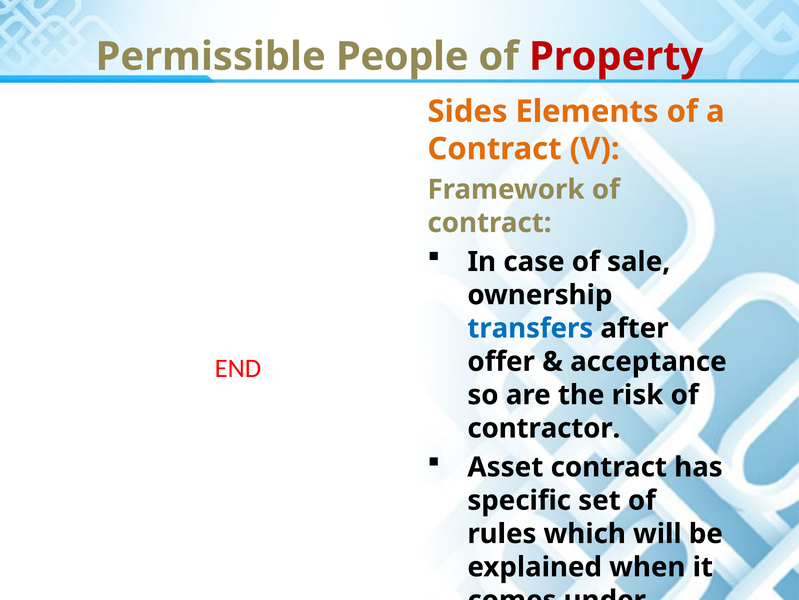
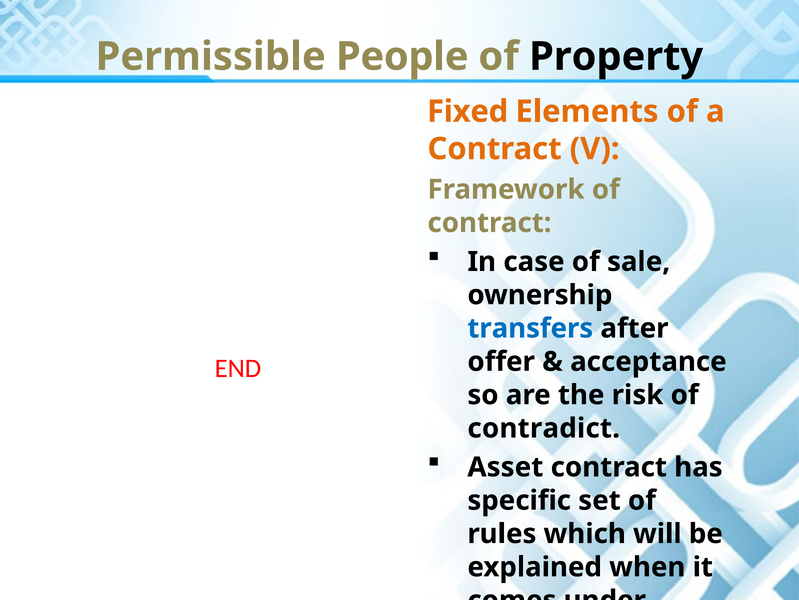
Property colour: red -> black
Sides: Sides -> Fixed
contractor: contractor -> contradict
